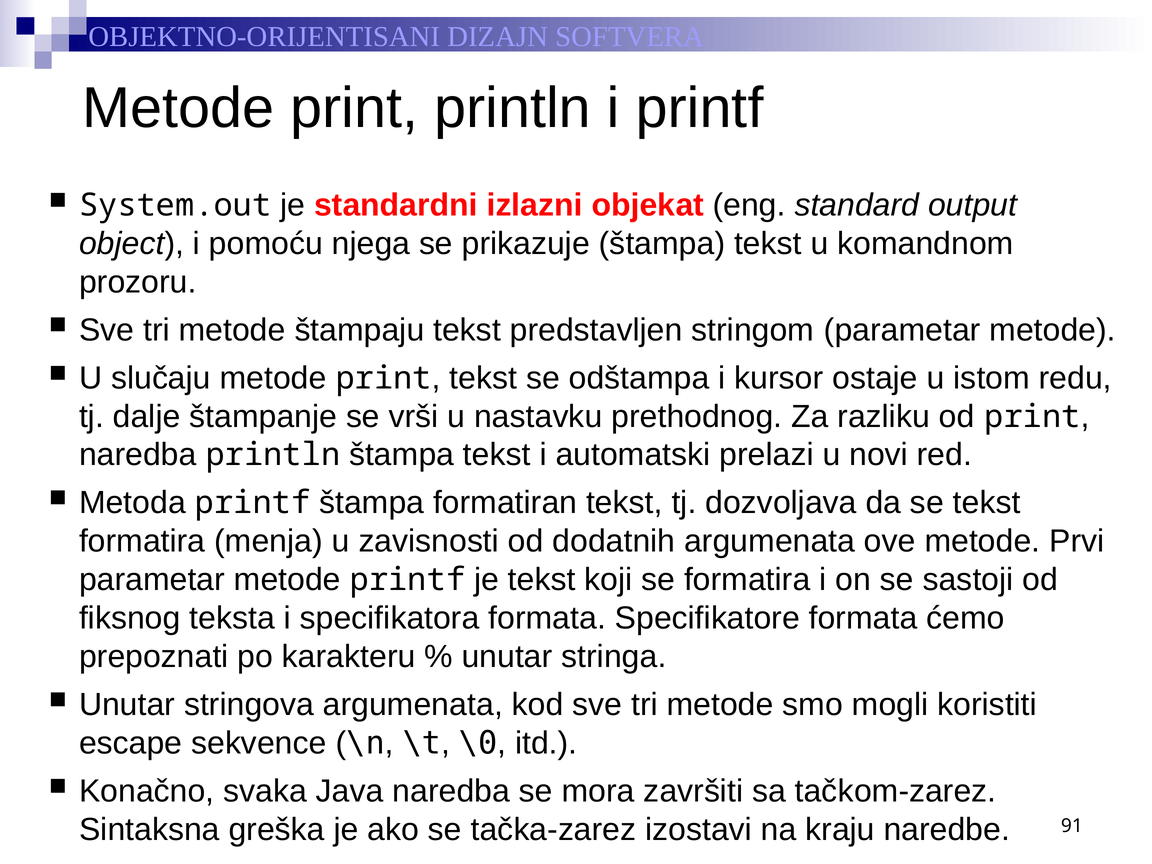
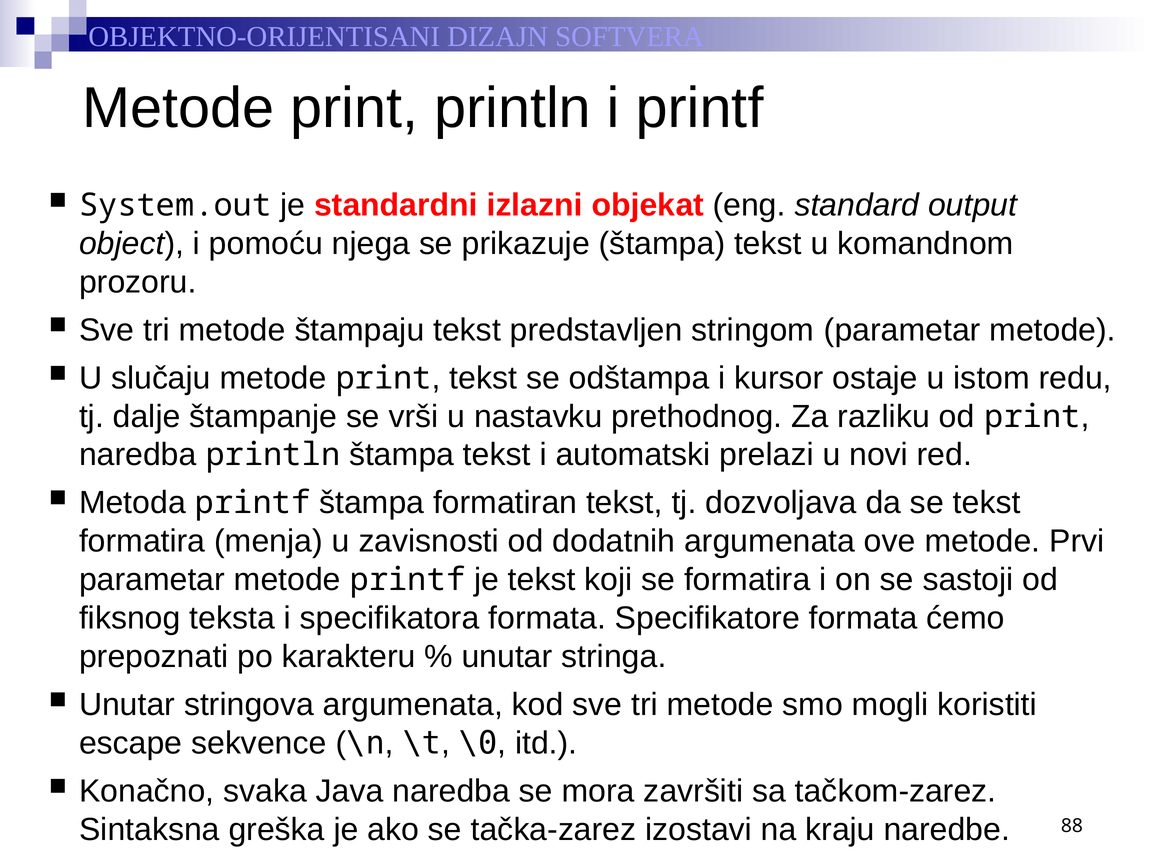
91: 91 -> 88
